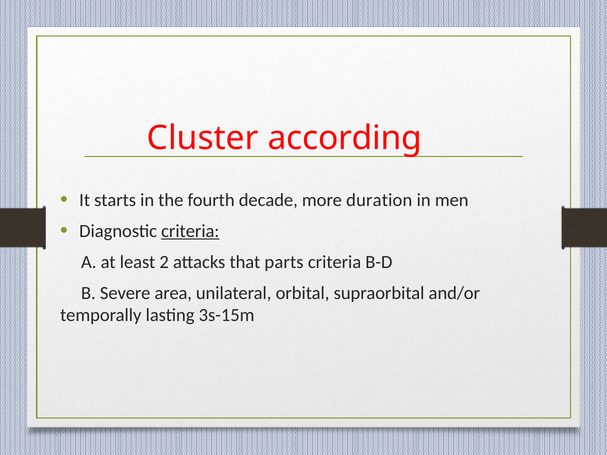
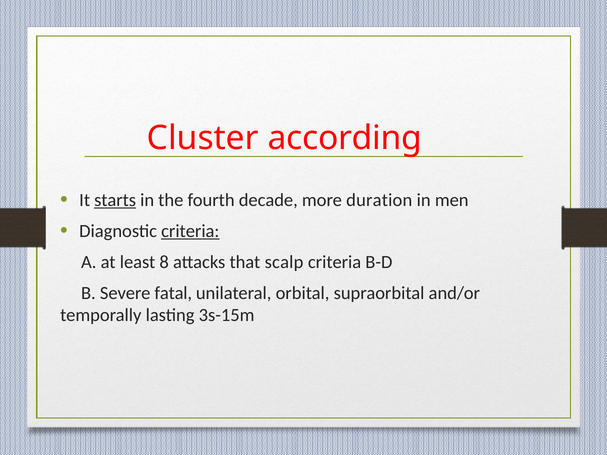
starts underline: none -> present
2: 2 -> 8
parts: parts -> scalp
area: area -> fatal
